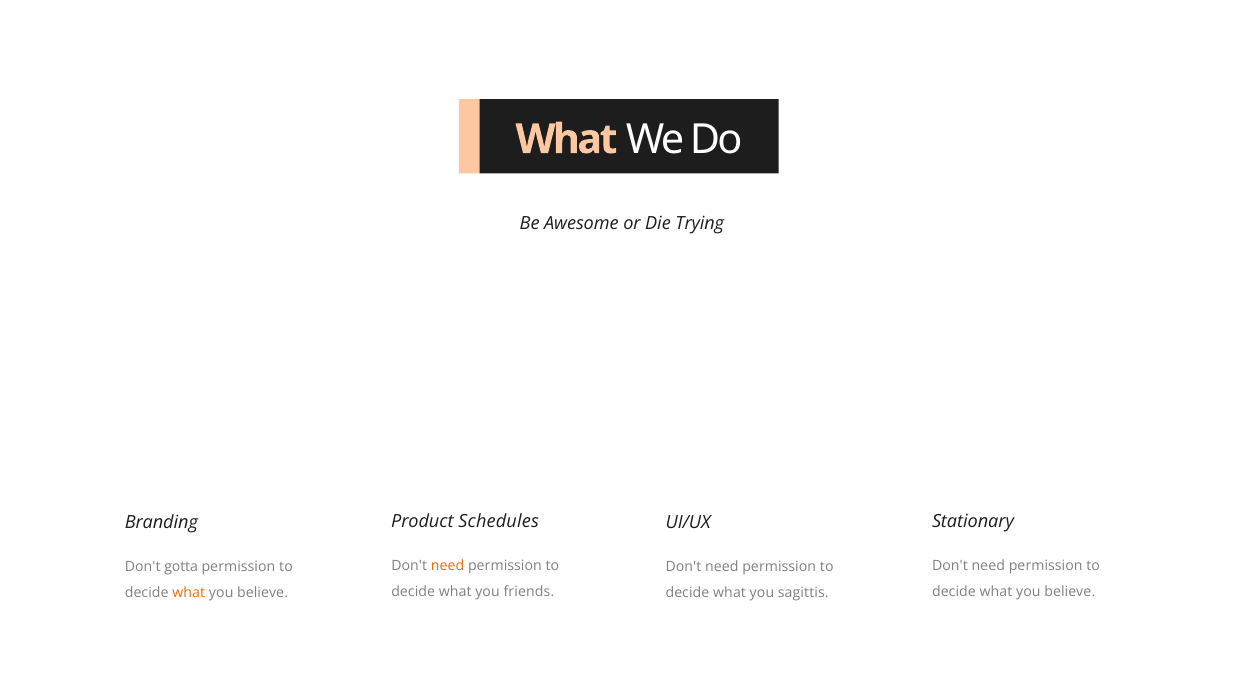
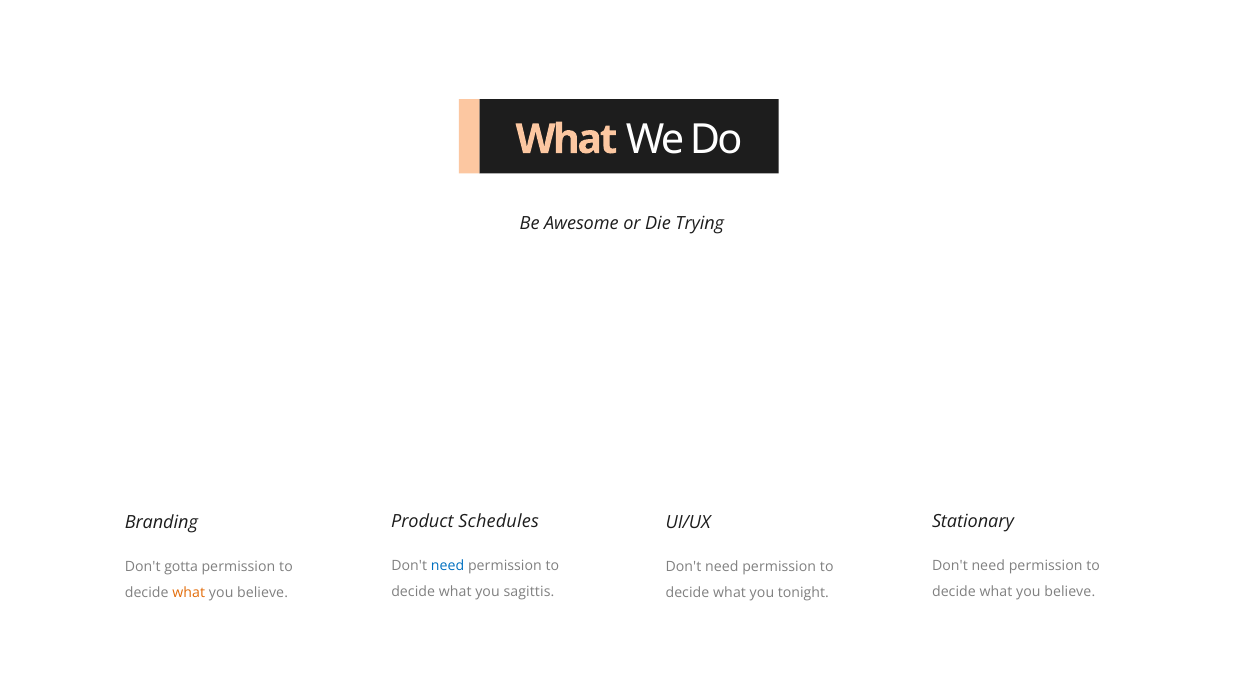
need at (447, 566) colour: orange -> blue
friends: friends -> sagittis
sagittis: sagittis -> tonight
